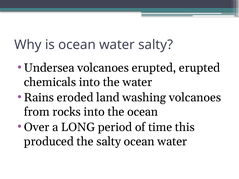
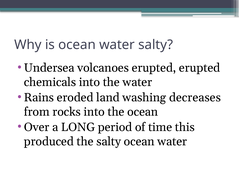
washing volcanoes: volcanoes -> decreases
